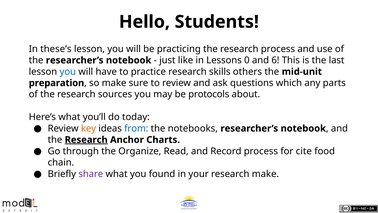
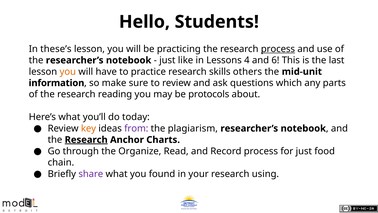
process at (278, 49) underline: none -> present
0: 0 -> 4
you at (68, 72) colour: blue -> orange
preparation: preparation -> information
sources: sources -> reading
from colour: blue -> purple
notebooks: notebooks -> plagiarism
for cite: cite -> just
research make: make -> using
